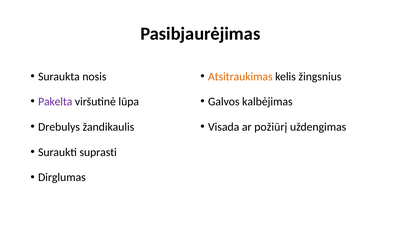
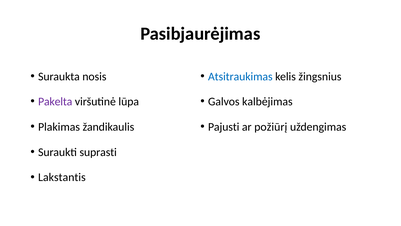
Atsitraukimas colour: orange -> blue
Drebulys: Drebulys -> Plakimas
Visada: Visada -> Pajusti
Dirglumas: Dirglumas -> Lakstantis
